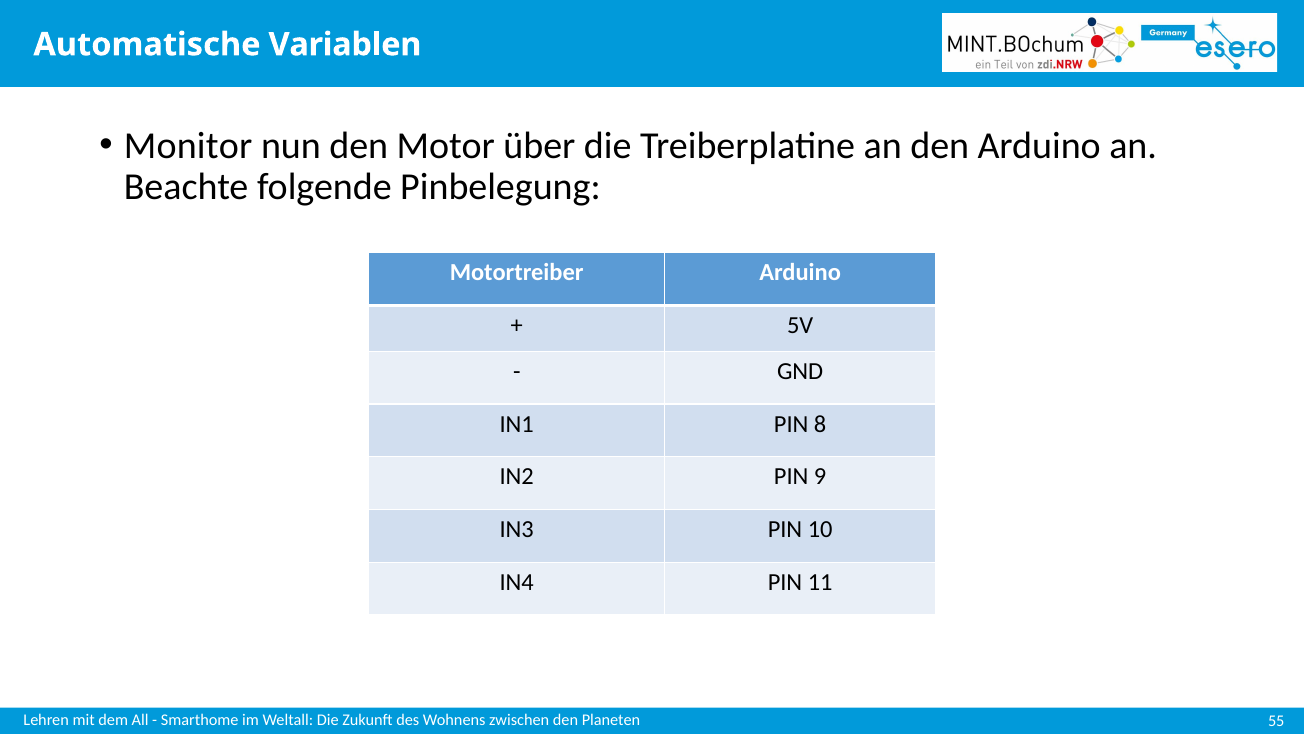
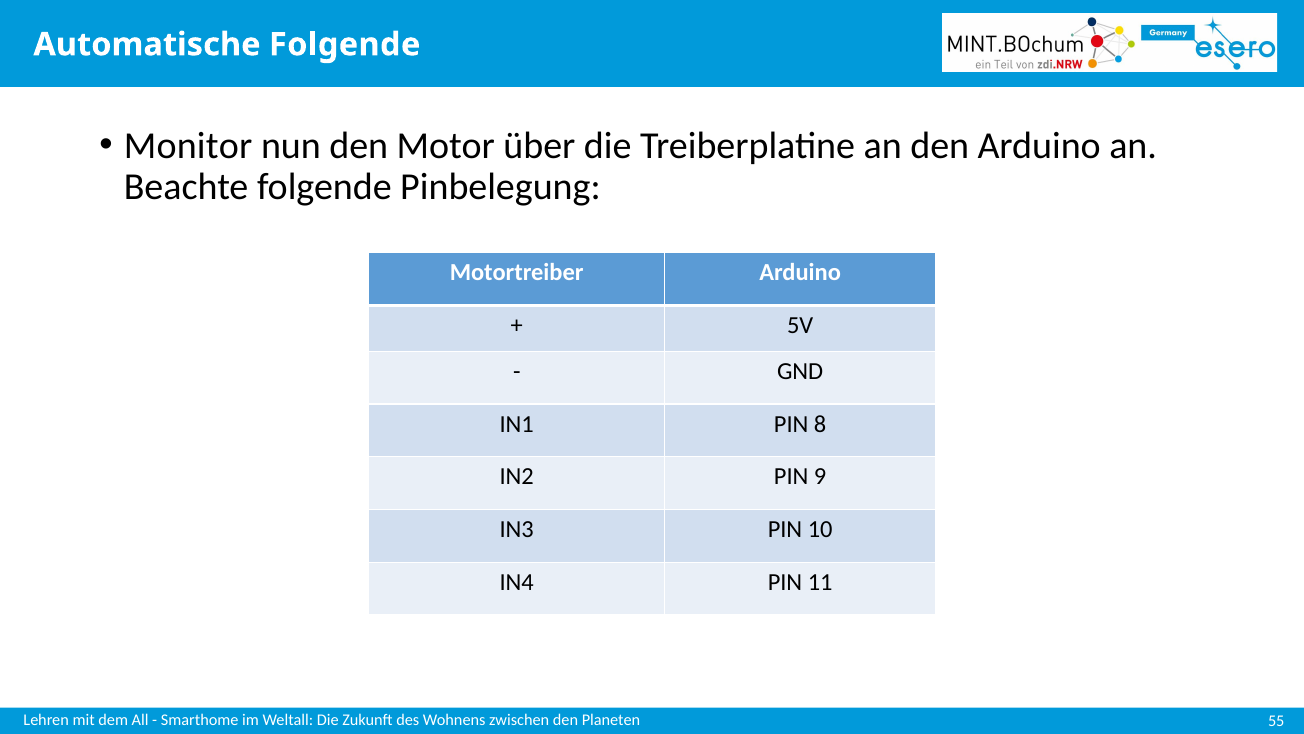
Automatische Variablen: Variablen -> Folgende
